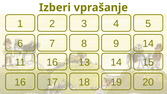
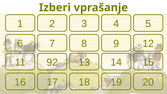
9 14: 14 -> 12
11 16: 16 -> 92
